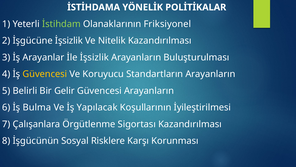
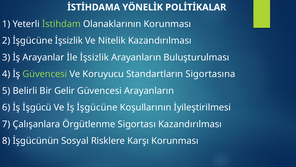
Olanaklarının Friksiyonel: Friksiyonel -> Korunması
Güvencesi at (45, 74) colour: yellow -> light green
Standartların Arayanların: Arayanların -> Sigortasına
Bulma: Bulma -> İşgücü
İş Yapılacak: Yapılacak -> İşgücüne
